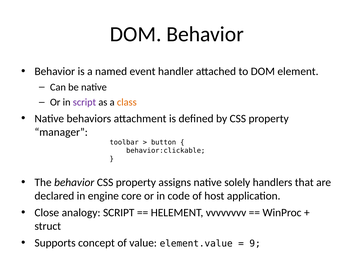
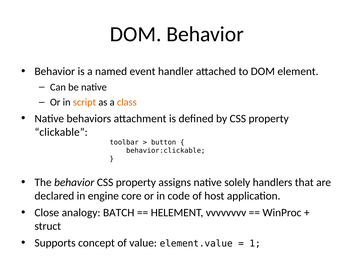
script at (84, 102) colour: purple -> orange
manager: manager -> clickable
analogy SCRIPT: SCRIPT -> BATCH
9: 9 -> 1
